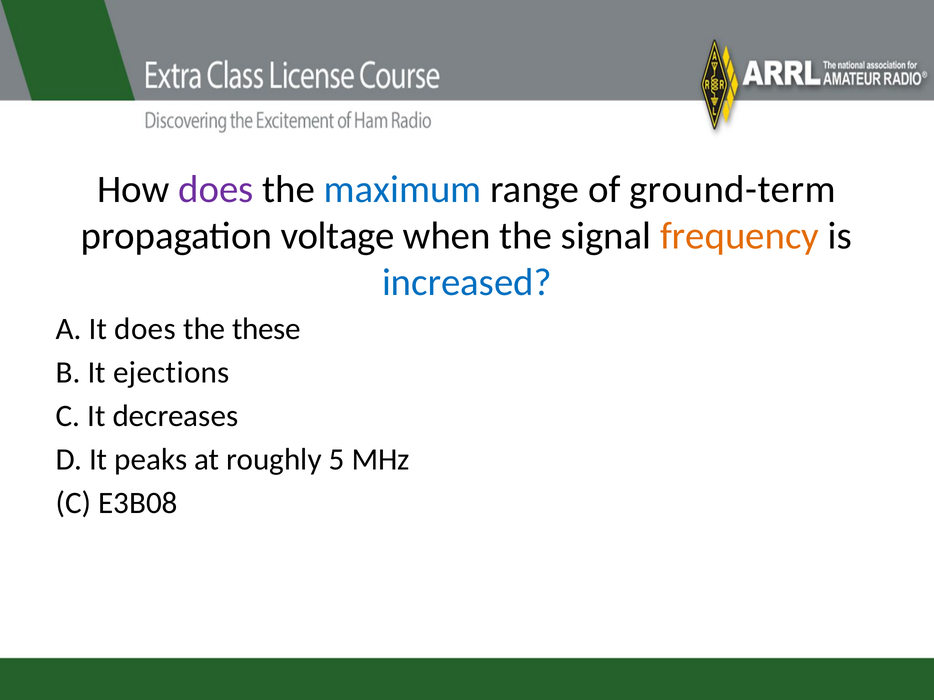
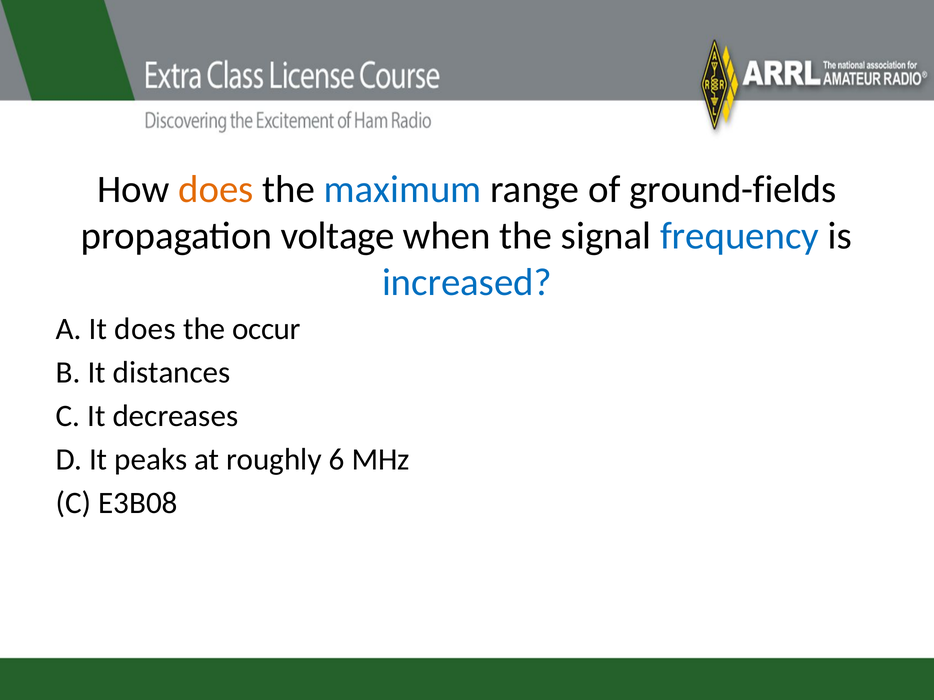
does at (216, 189) colour: purple -> orange
ground-term: ground-term -> ground-fields
frequency colour: orange -> blue
these: these -> occur
ejections: ejections -> distances
5: 5 -> 6
